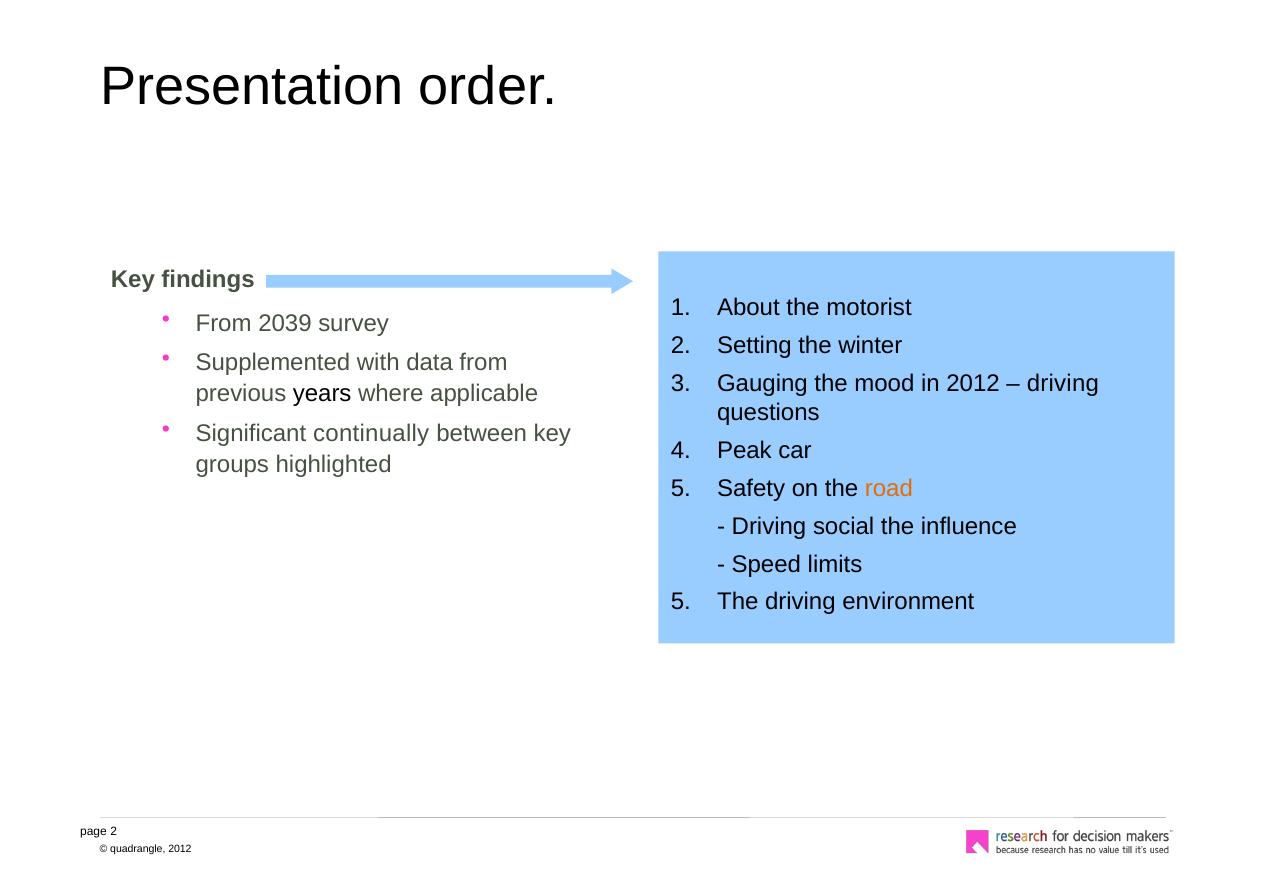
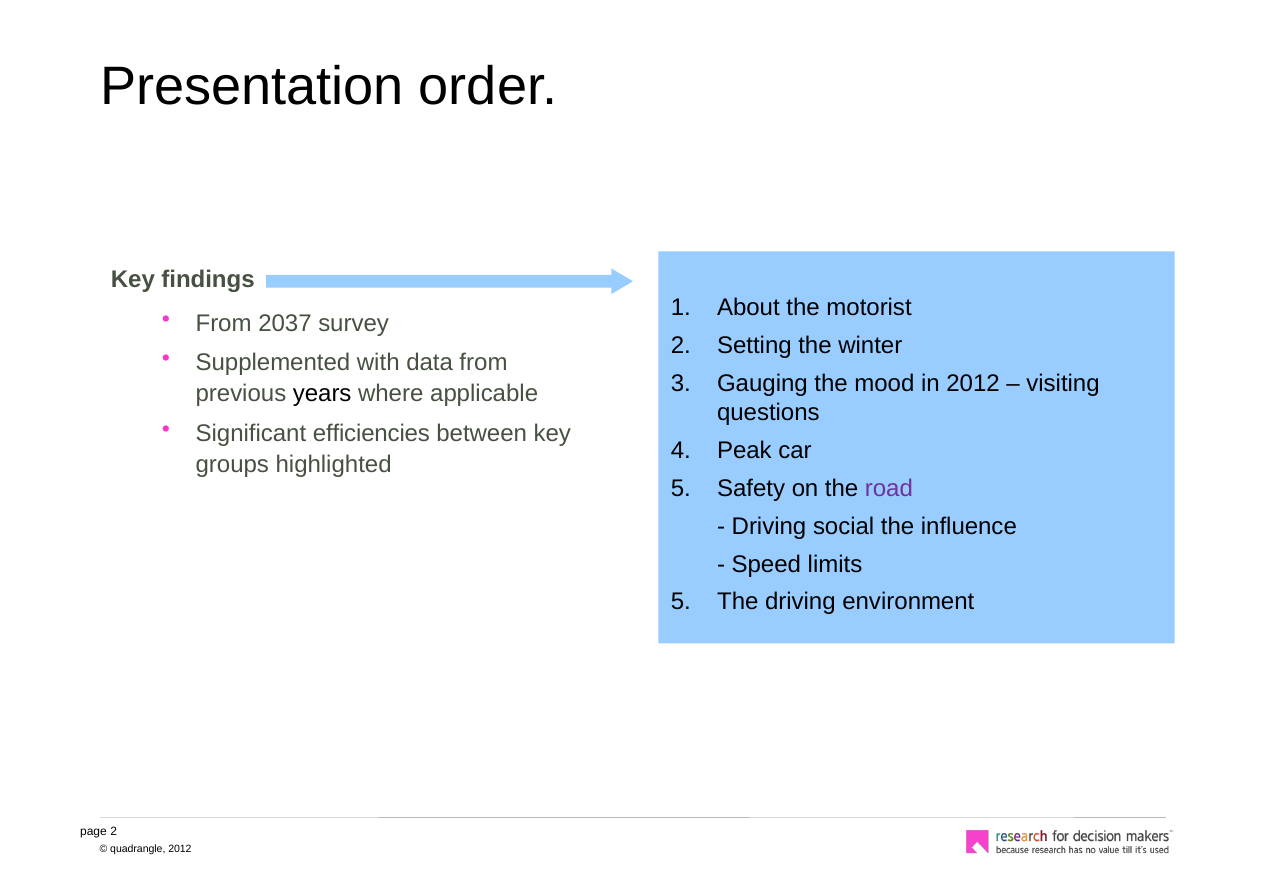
2039: 2039 -> 2037
driving at (1063, 384): driving -> visiting
continually: continually -> efficiencies
road colour: orange -> purple
